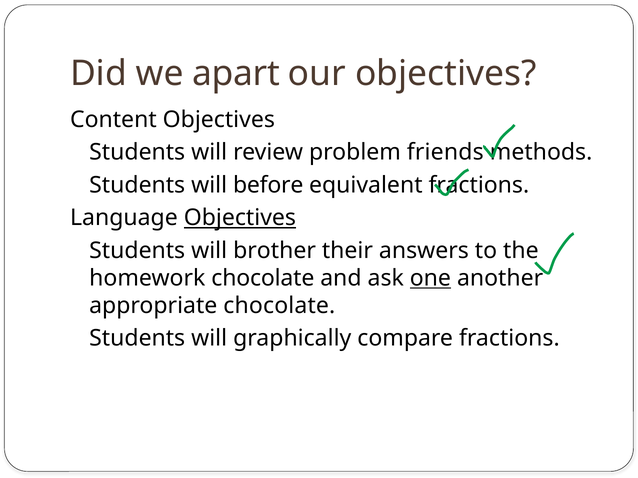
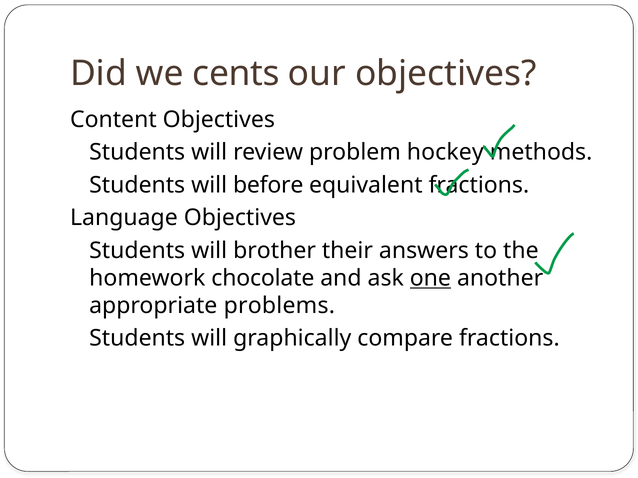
apart: apart -> cents
friends: friends -> hockey
Objectives at (240, 218) underline: present -> none
appropriate chocolate: chocolate -> problems
